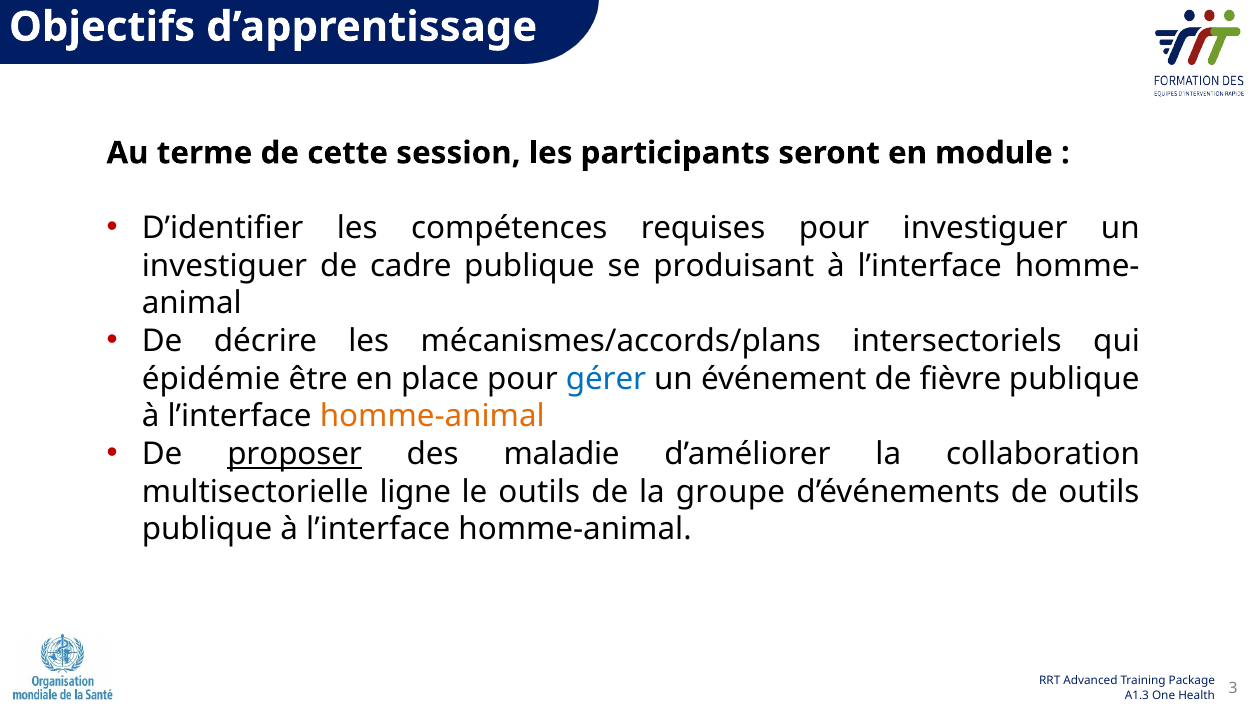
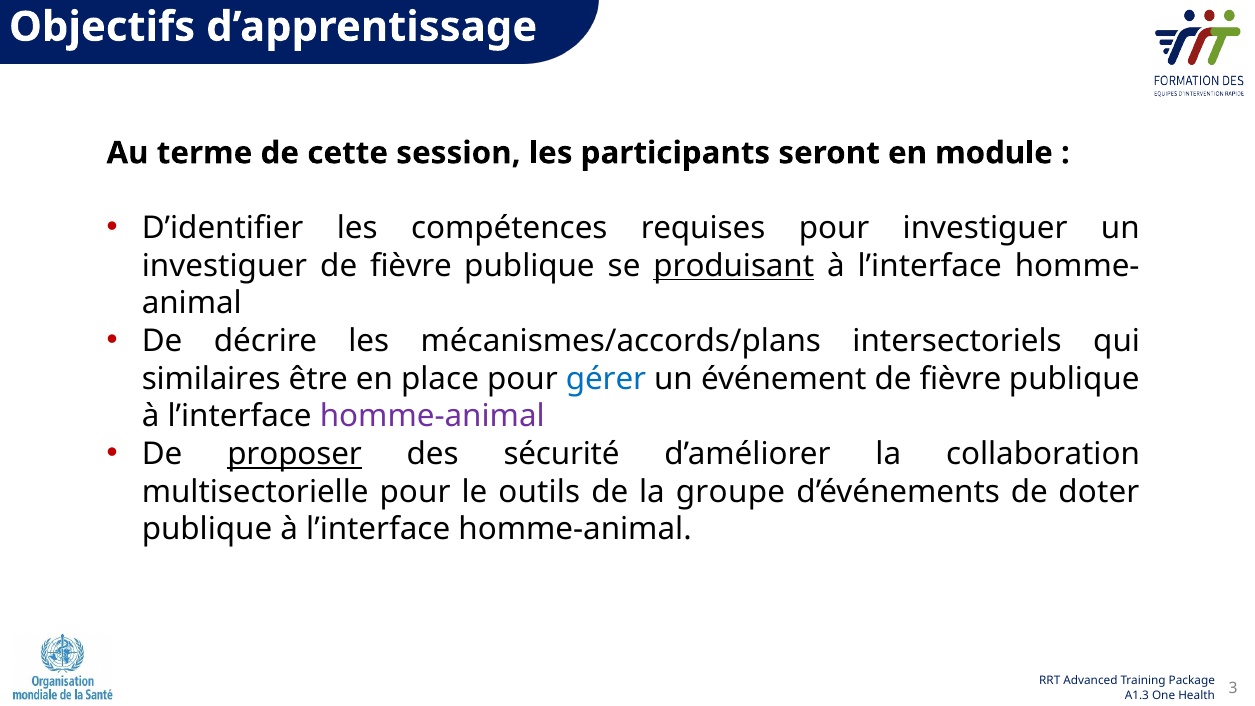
cadre at (411, 266): cadre -> fièvre
produisant underline: none -> present
épidémie: épidémie -> similaires
homme-animal at (432, 417) colour: orange -> purple
maladie: maladie -> sécurité
multisectorielle ligne: ligne -> pour
de outils: outils -> doter
